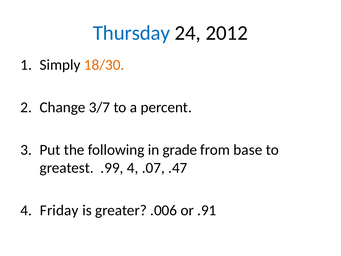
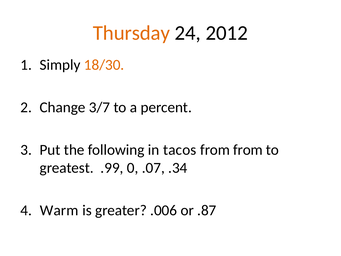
Thursday colour: blue -> orange
grade: grade -> tacos
from base: base -> from
.99 4: 4 -> 0
.47: .47 -> .34
Friday: Friday -> Warm
.91: .91 -> .87
